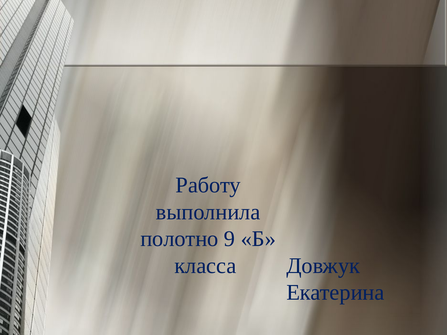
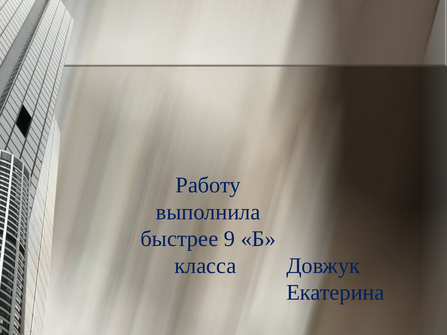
полотно: полотно -> быстрее
